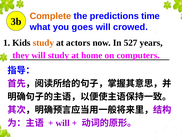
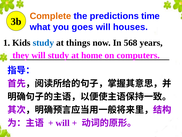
crowed: crowed -> houses
study at (43, 43) colour: orange -> blue
actors: actors -> things
527: 527 -> 568
